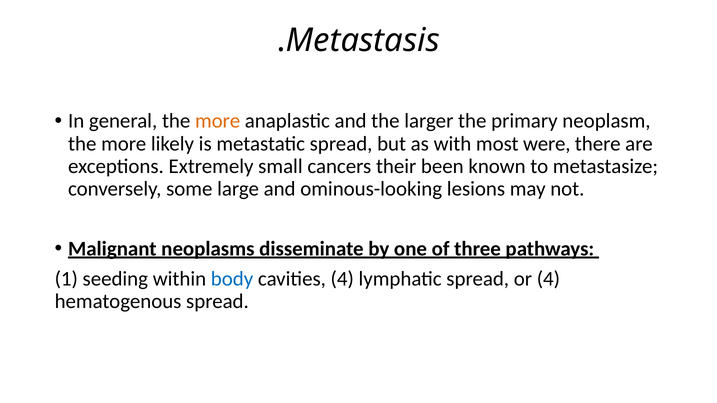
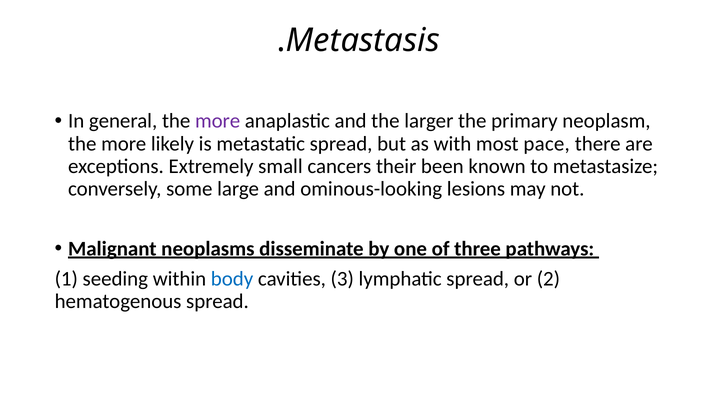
more at (218, 121) colour: orange -> purple
were: were -> pace
cavities 4: 4 -> 3
or 4: 4 -> 2
